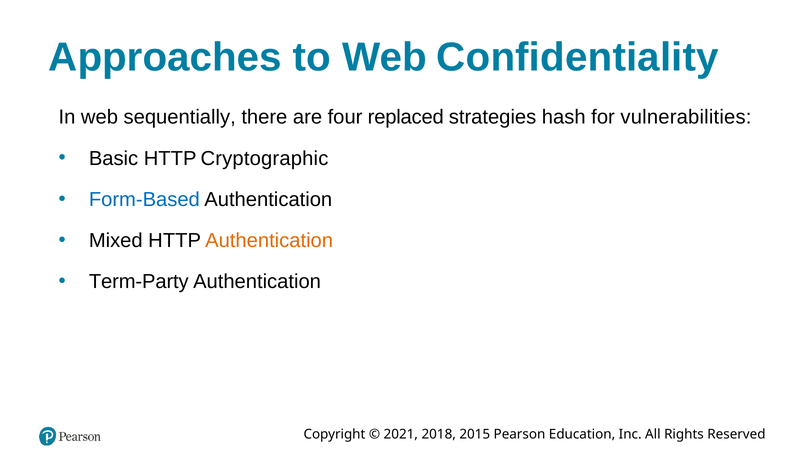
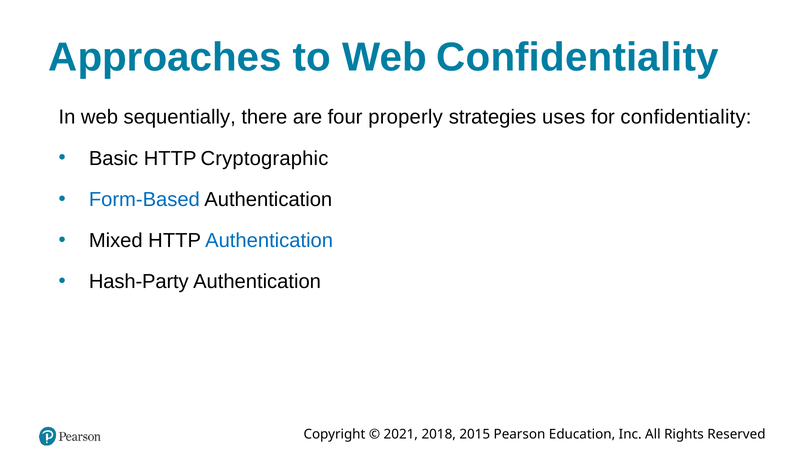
replaced: replaced -> properly
hash: hash -> uses
for vulnerabilities: vulnerabilities -> confidentiality
Authentication at (269, 240) colour: orange -> blue
Term-Party: Term-Party -> Hash-Party
